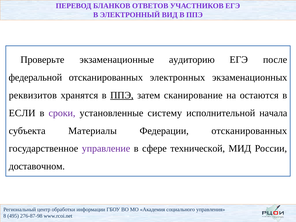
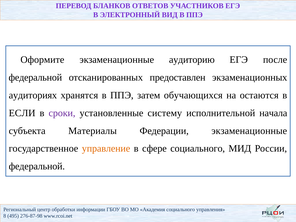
Проверьте: Проверьте -> Оформите
электронных: электронных -> предоставлен
реквизитов: реквизитов -> аудиториях
ППЭ at (122, 95) underline: present -> none
сканирование: сканирование -> обучающихся
Федерации отсканированных: отсканированных -> экзаменационные
управление colour: purple -> orange
сфере технической: технической -> социального
доставочном at (37, 166): доставочном -> федеральной
